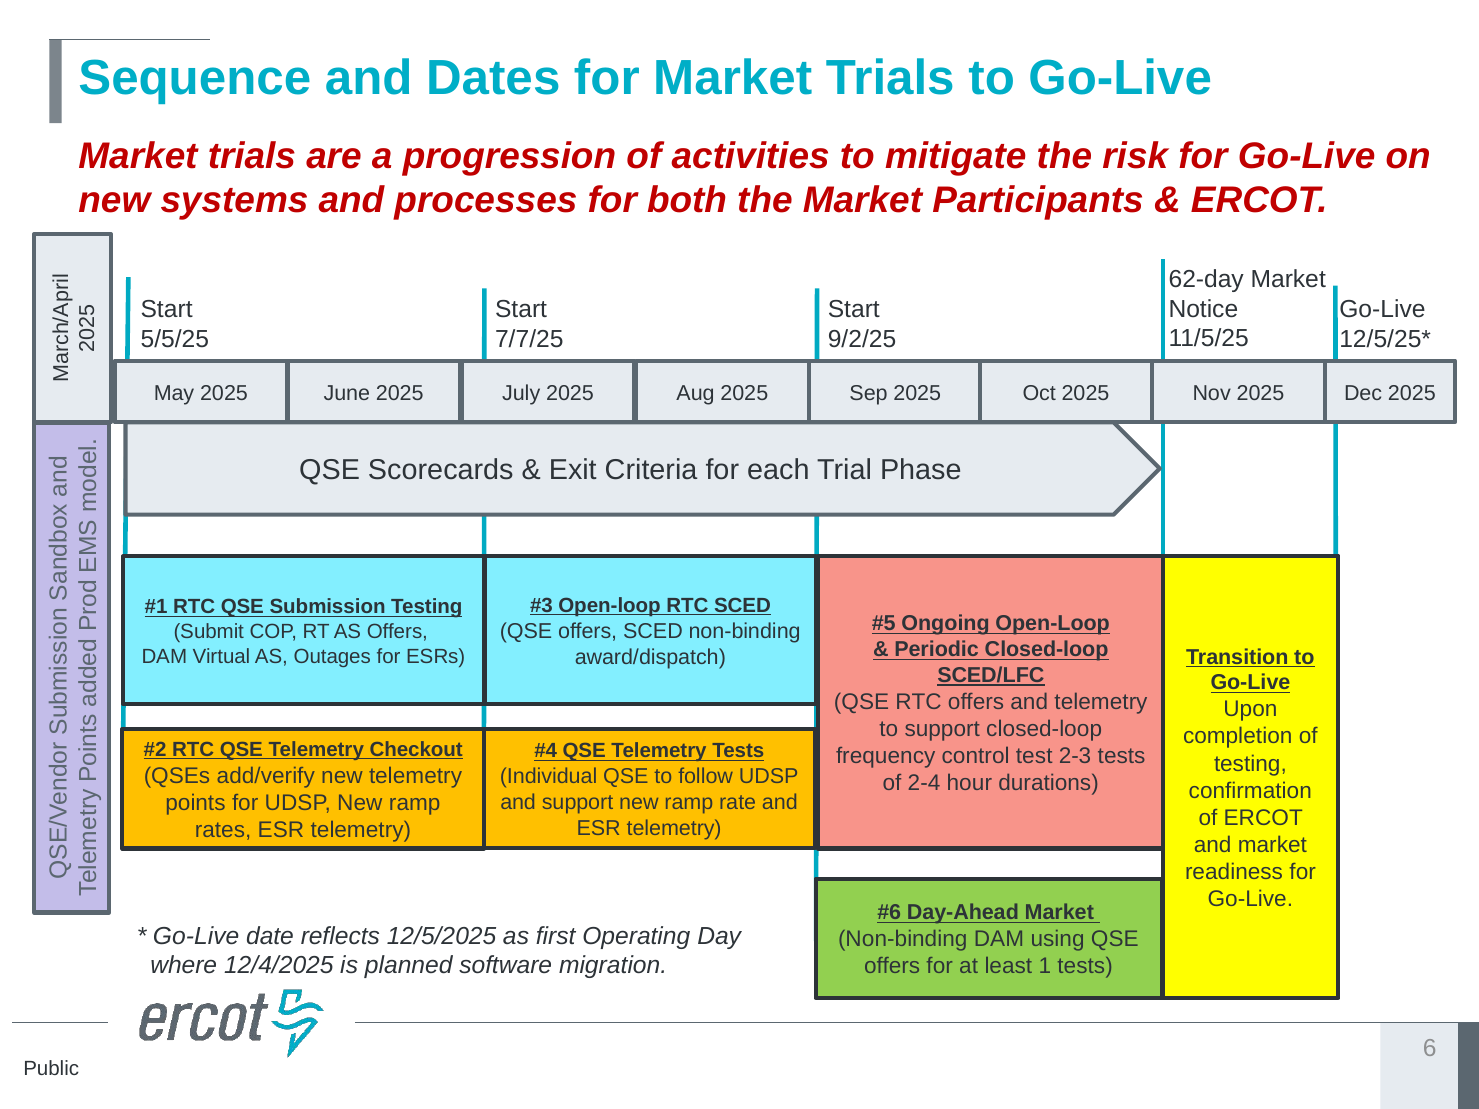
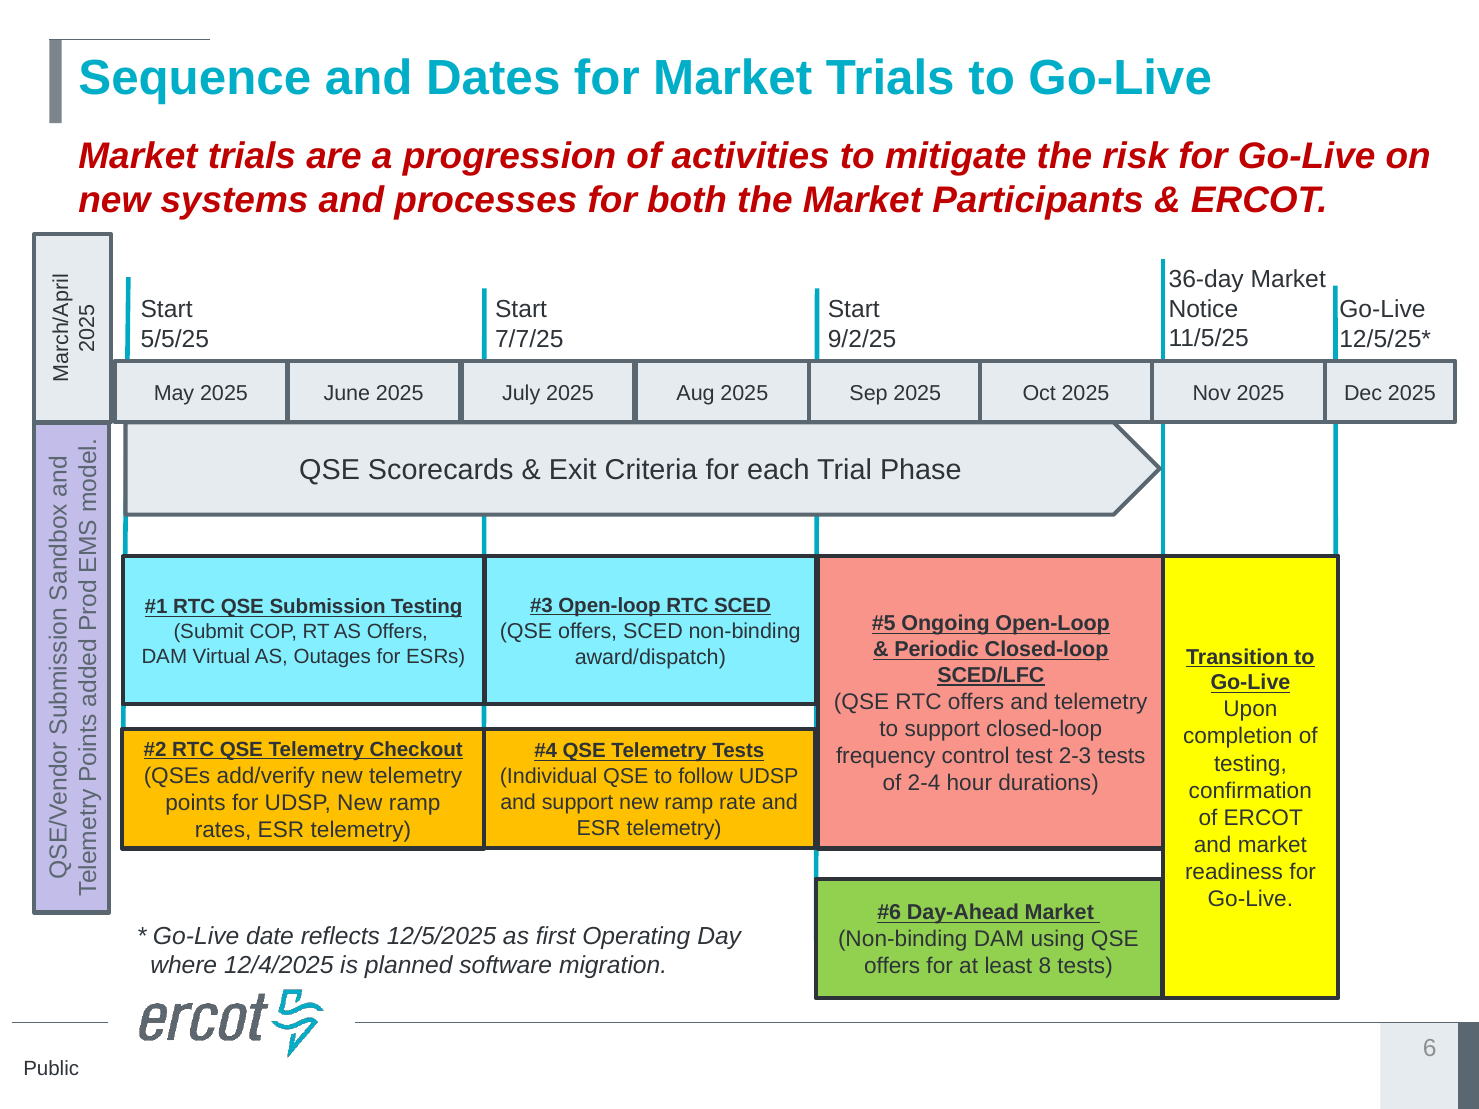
62-day: 62-day -> 36-day
1: 1 -> 8
